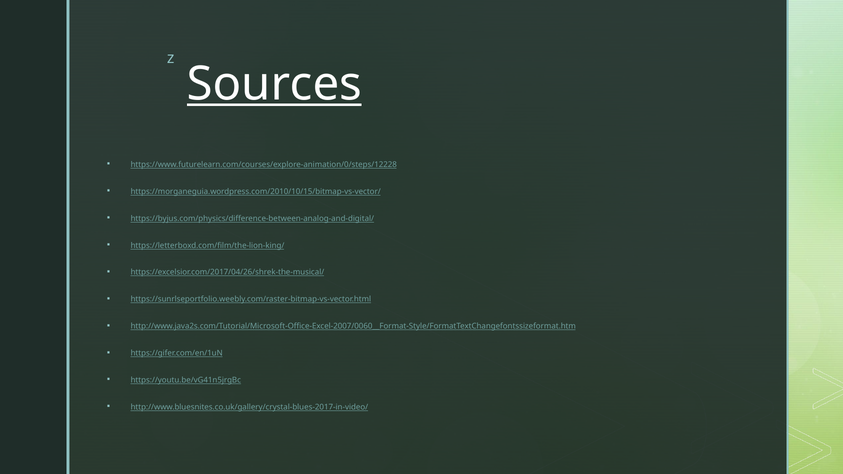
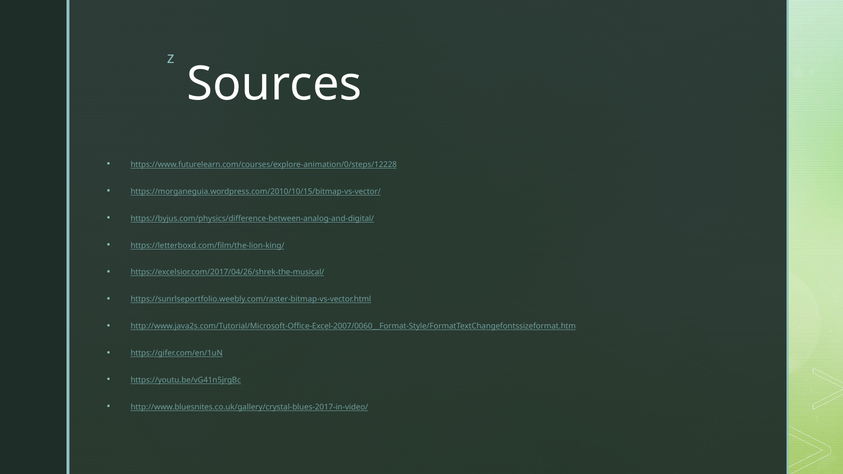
Sources underline: present -> none
